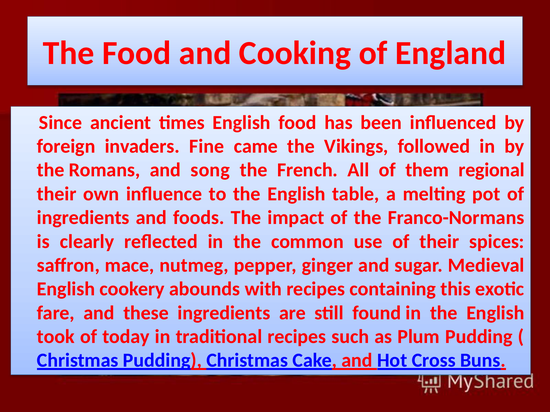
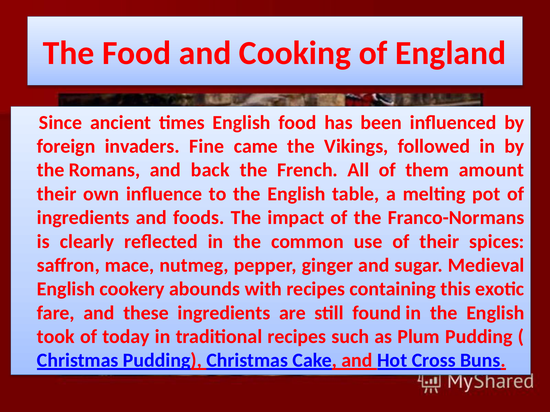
song: song -> back
regional: regional -> amount
